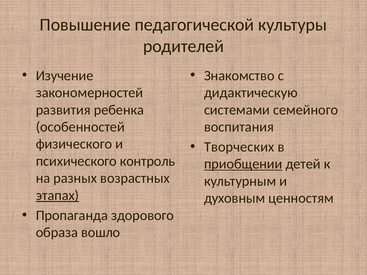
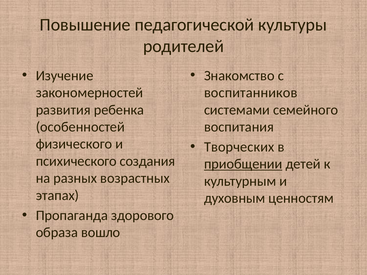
дидактическую: дидактическую -> воспитанников
контроль: контроль -> создания
этапах underline: present -> none
